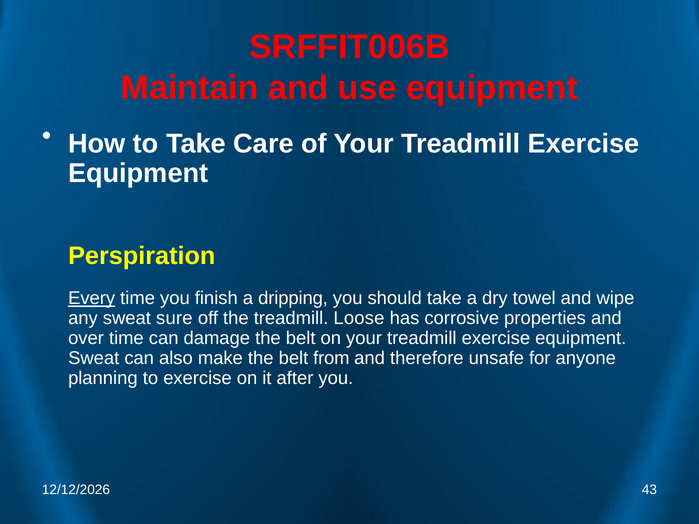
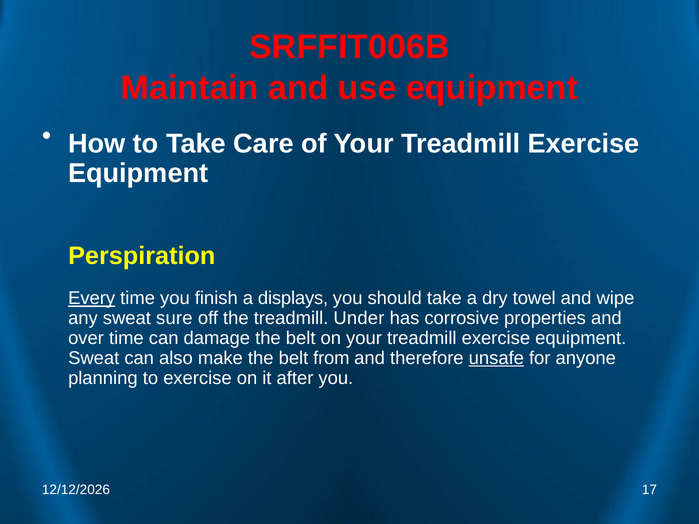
dripping: dripping -> displays
Loose: Loose -> Under
unsafe underline: none -> present
43: 43 -> 17
